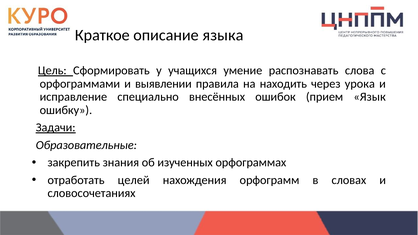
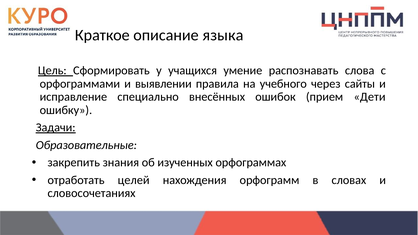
находить: находить -> учебного
урока: урока -> сайты
Язык: Язык -> Дети
